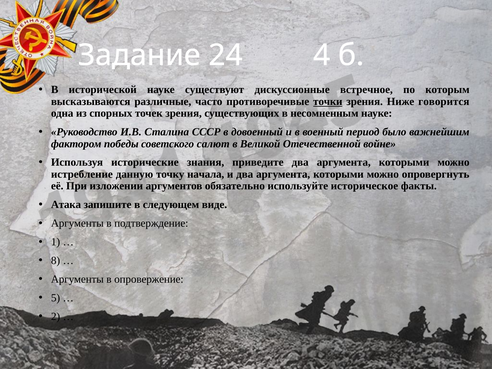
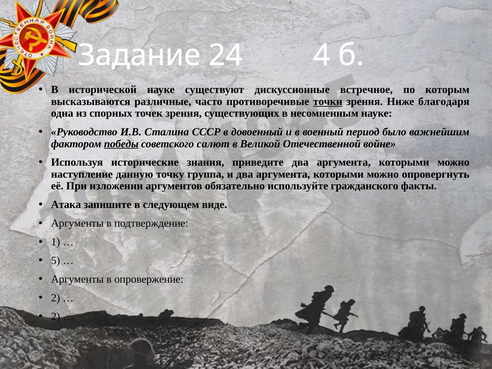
говорится: говорится -> благодаря
победы underline: none -> present
истребление: истребление -> наступление
начала: начала -> группа
историческое: историческое -> гражданского
8: 8 -> 5
5 at (56, 298): 5 -> 2
